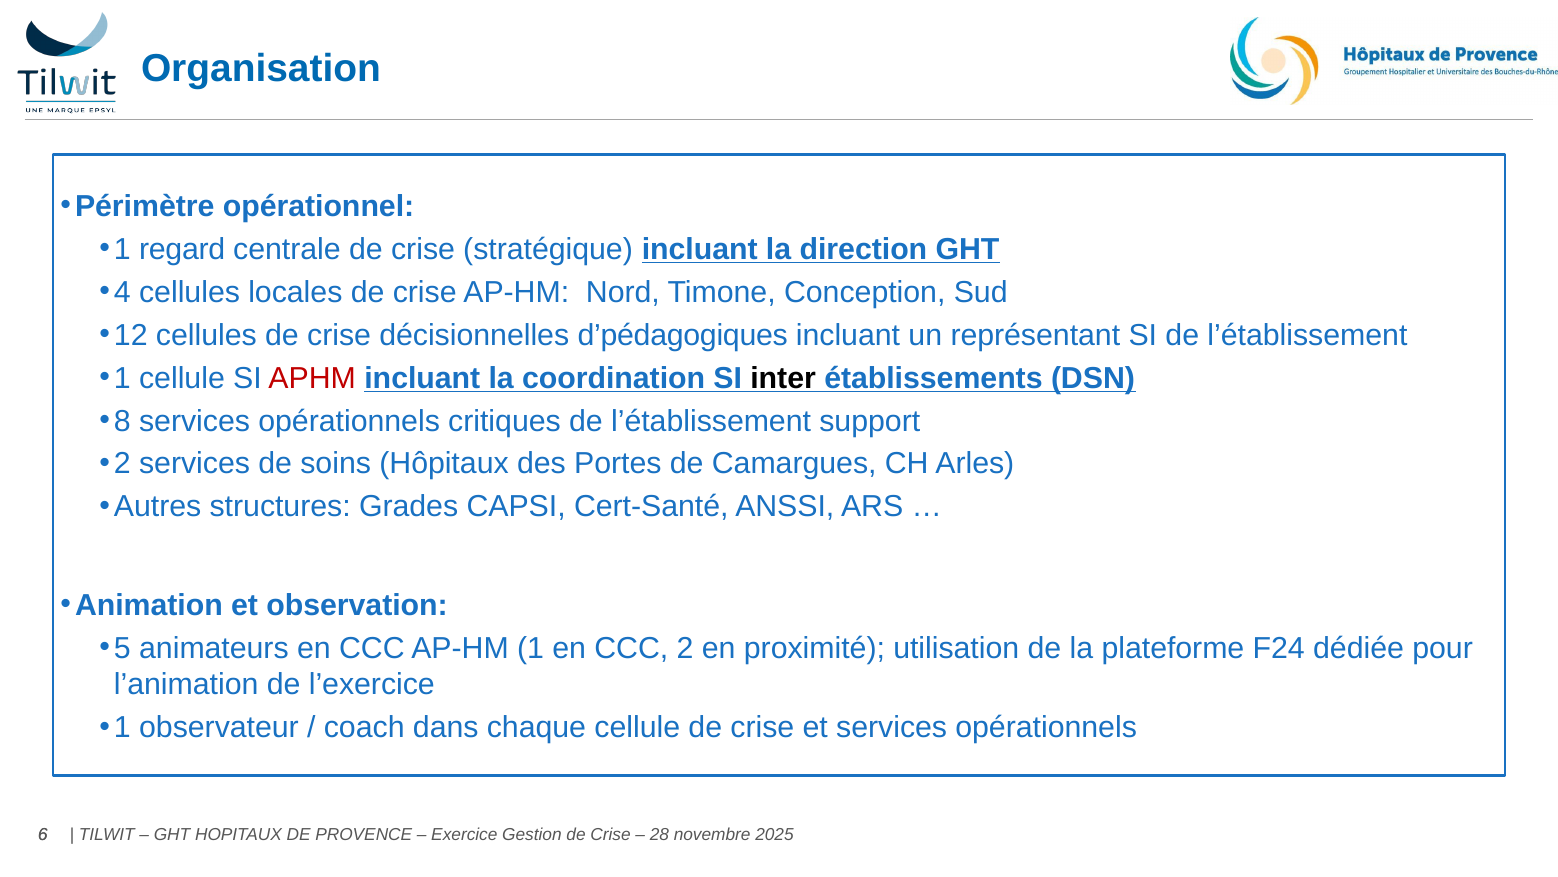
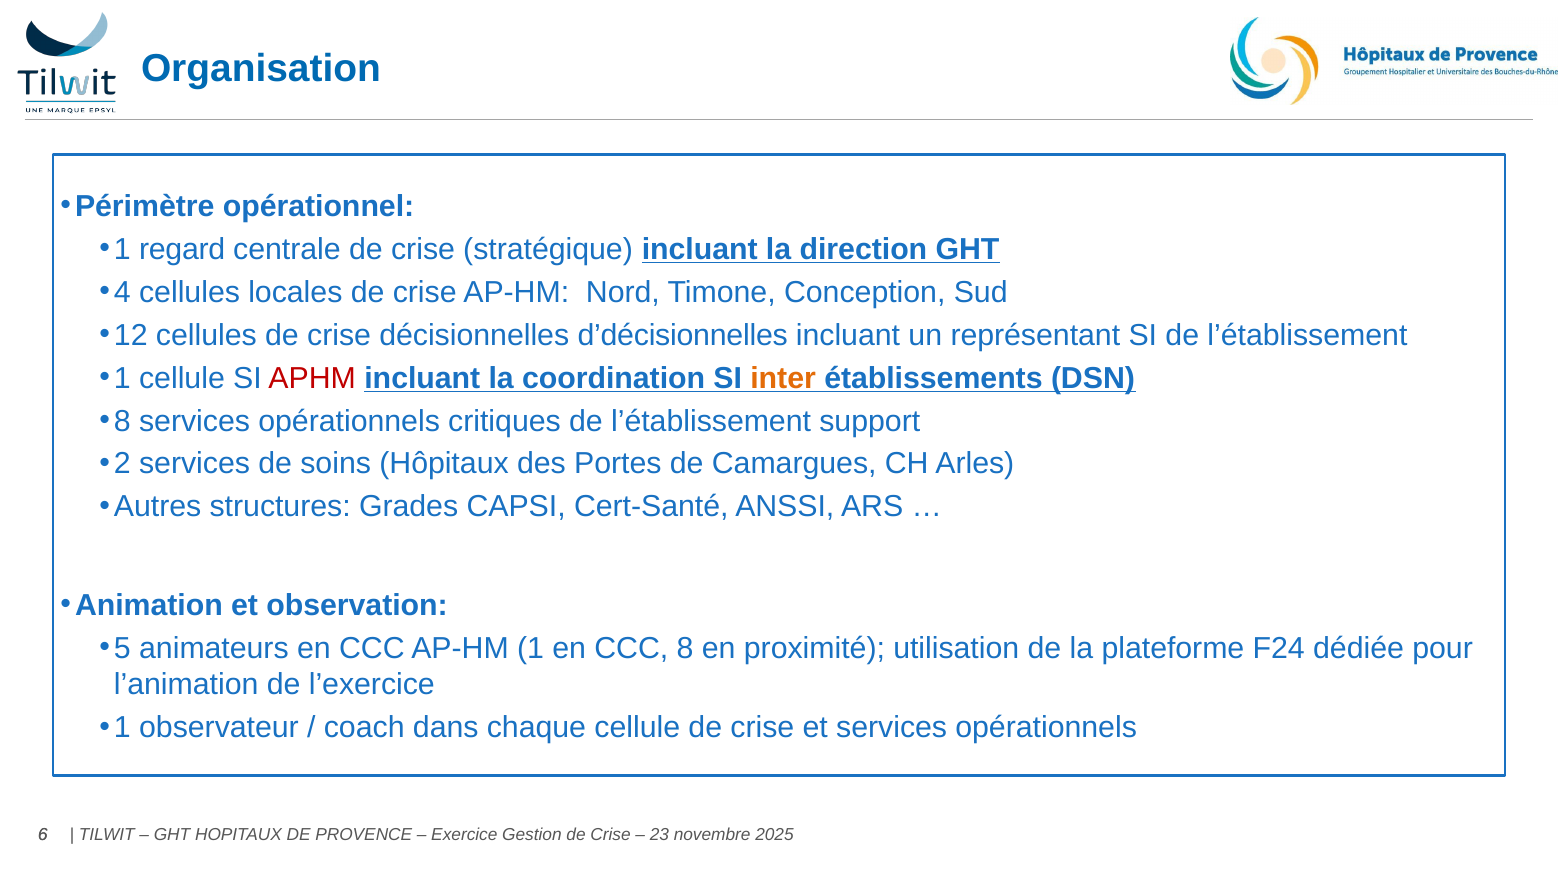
d’pédagogiques: d’pédagogiques -> d’décisionnelles
inter colour: black -> orange
2: 2 -> 8
28: 28 -> 23
